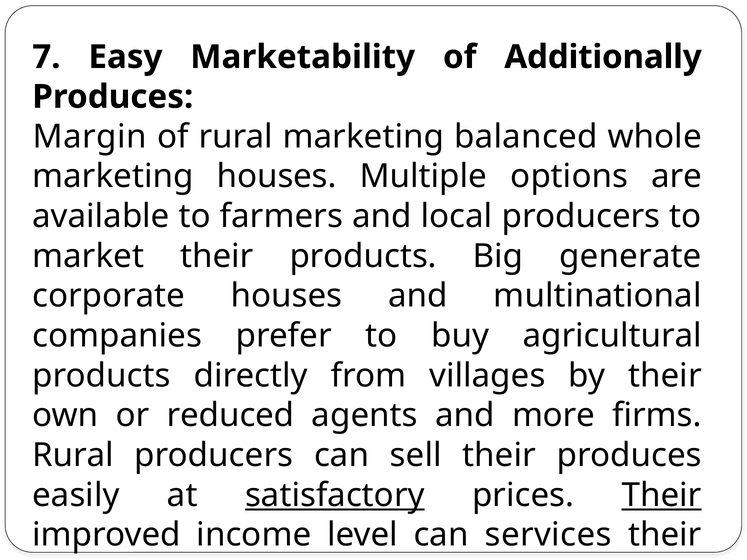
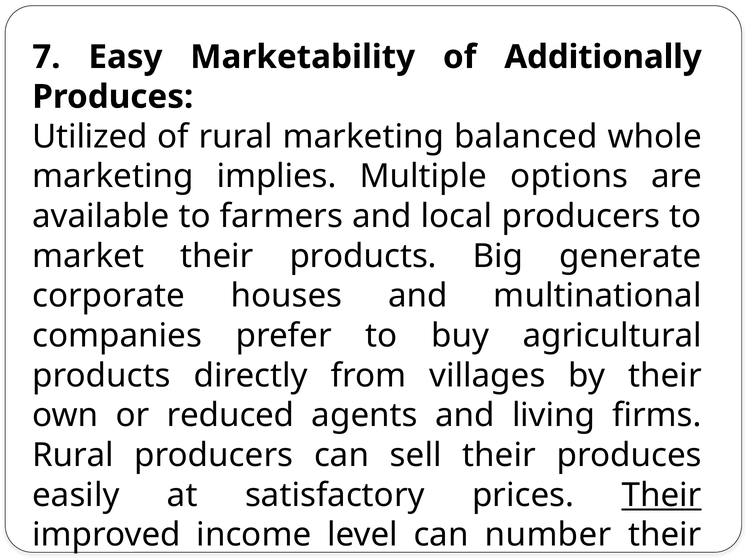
Margin: Margin -> Utilized
marketing houses: houses -> implies
more: more -> living
satisfactory underline: present -> none
services: services -> number
